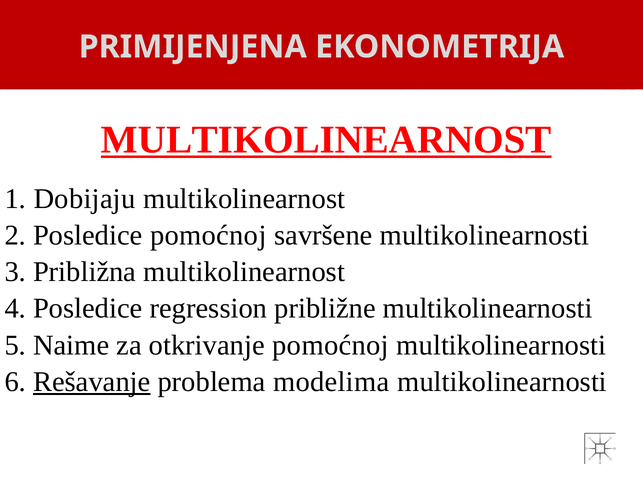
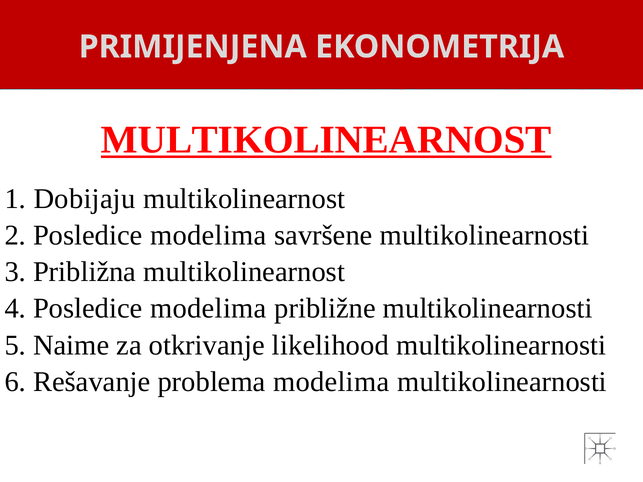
2 Posledice pomoćnoj: pomoćnoj -> modelima
4 Posledice regression: regression -> modelima
otkrivanje pomoćnoj: pomoćnoj -> likelihood
Rešavanje underline: present -> none
